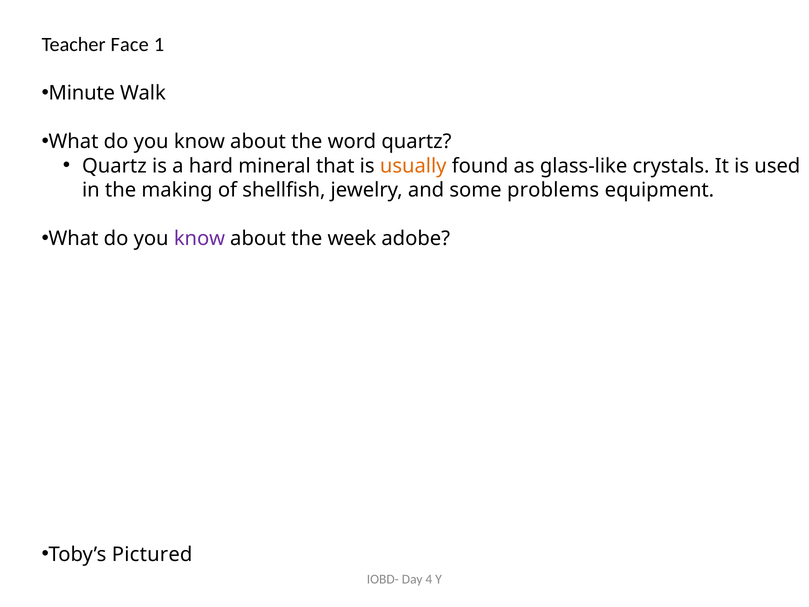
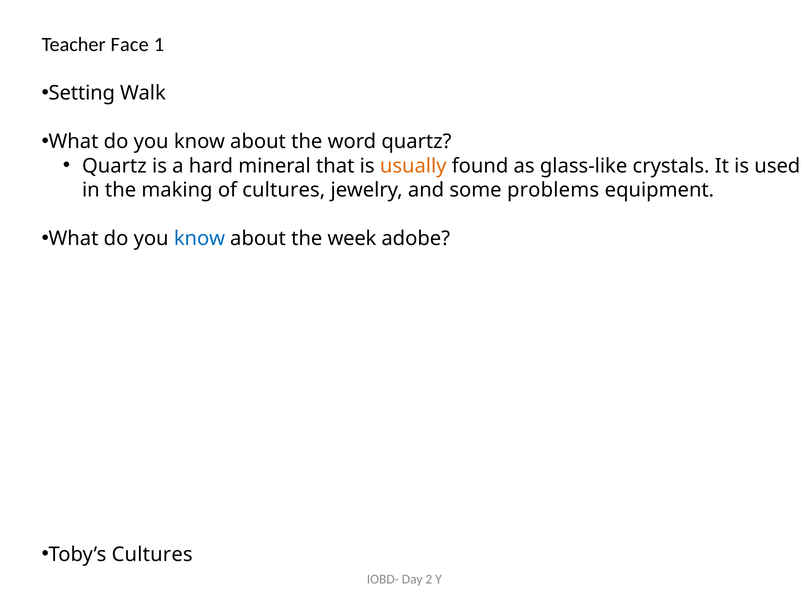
Minute: Minute -> Setting
of shellfish: shellfish -> cultures
know at (199, 239) colour: purple -> blue
Toby’s Pictured: Pictured -> Cultures
4: 4 -> 2
